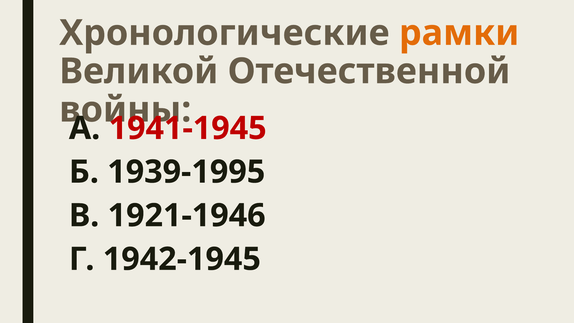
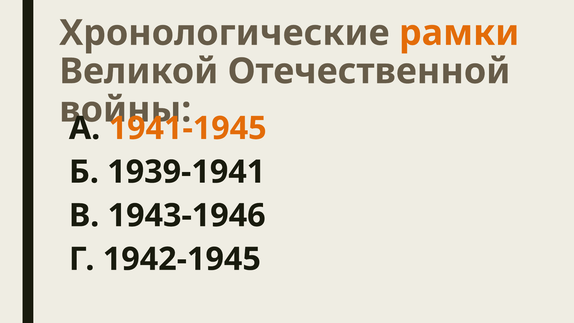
1941-1945 colour: red -> orange
1939-1995: 1939-1995 -> 1939-1941
1921-1946: 1921-1946 -> 1943-1946
